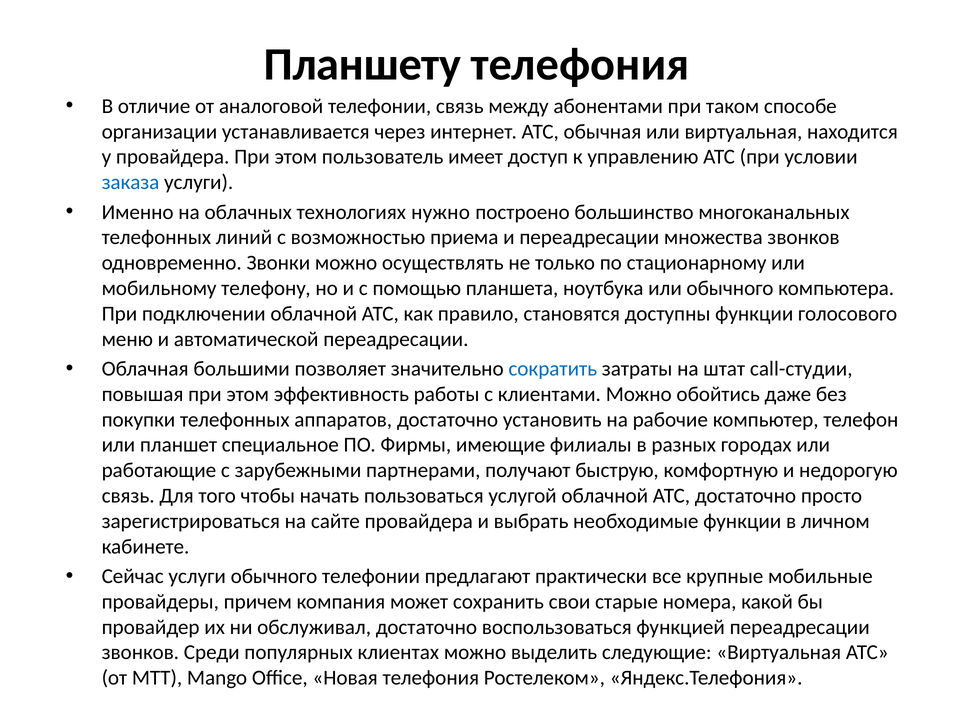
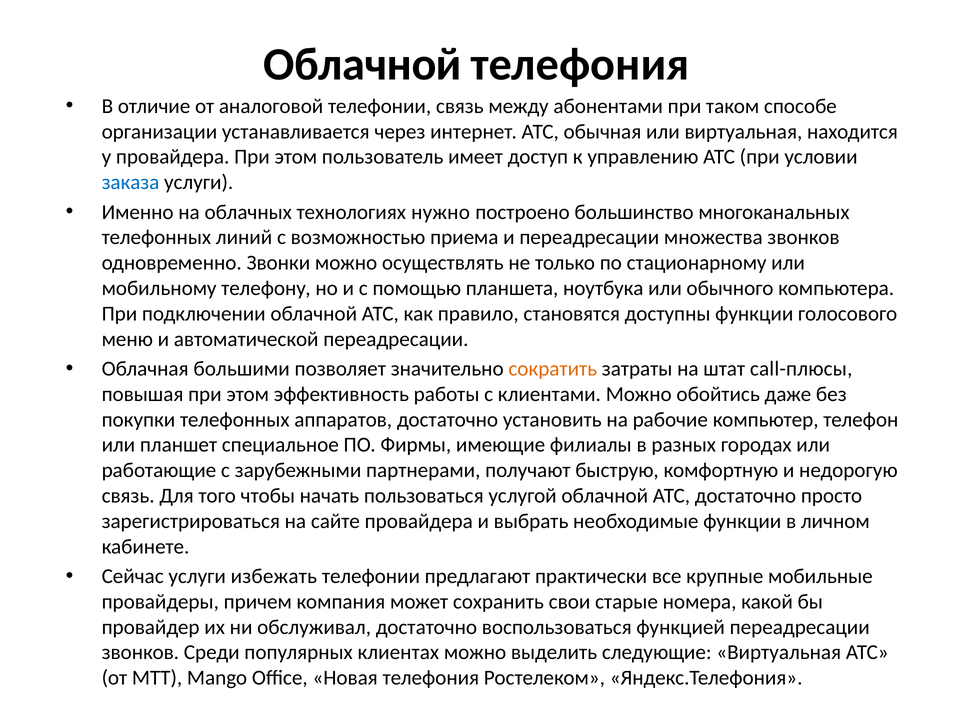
Планшету at (362, 64): Планшету -> Облачной
сократить colour: blue -> orange
call-студии: call-студии -> call-плюсы
услуги обычного: обычного -> избежать
